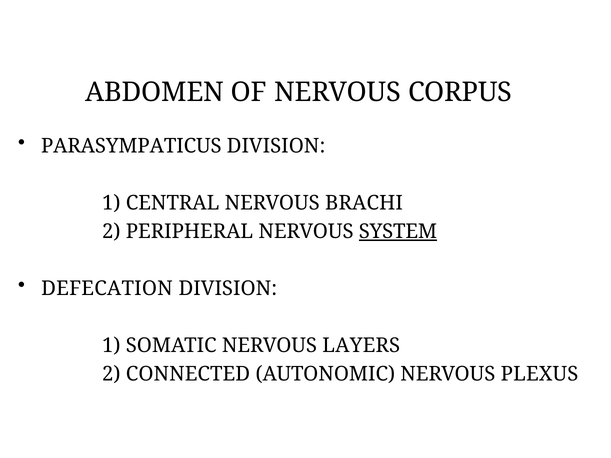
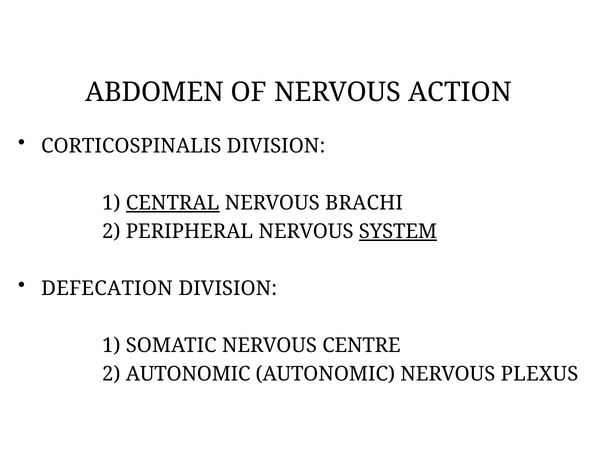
CORPUS: CORPUS -> ACTION
PARASYMPATICUS: PARASYMPATICUS -> CORTICOSPINALIS
CENTRAL underline: none -> present
LAYERS: LAYERS -> CENTRE
2 CONNECTED: CONNECTED -> AUTONOMIC
